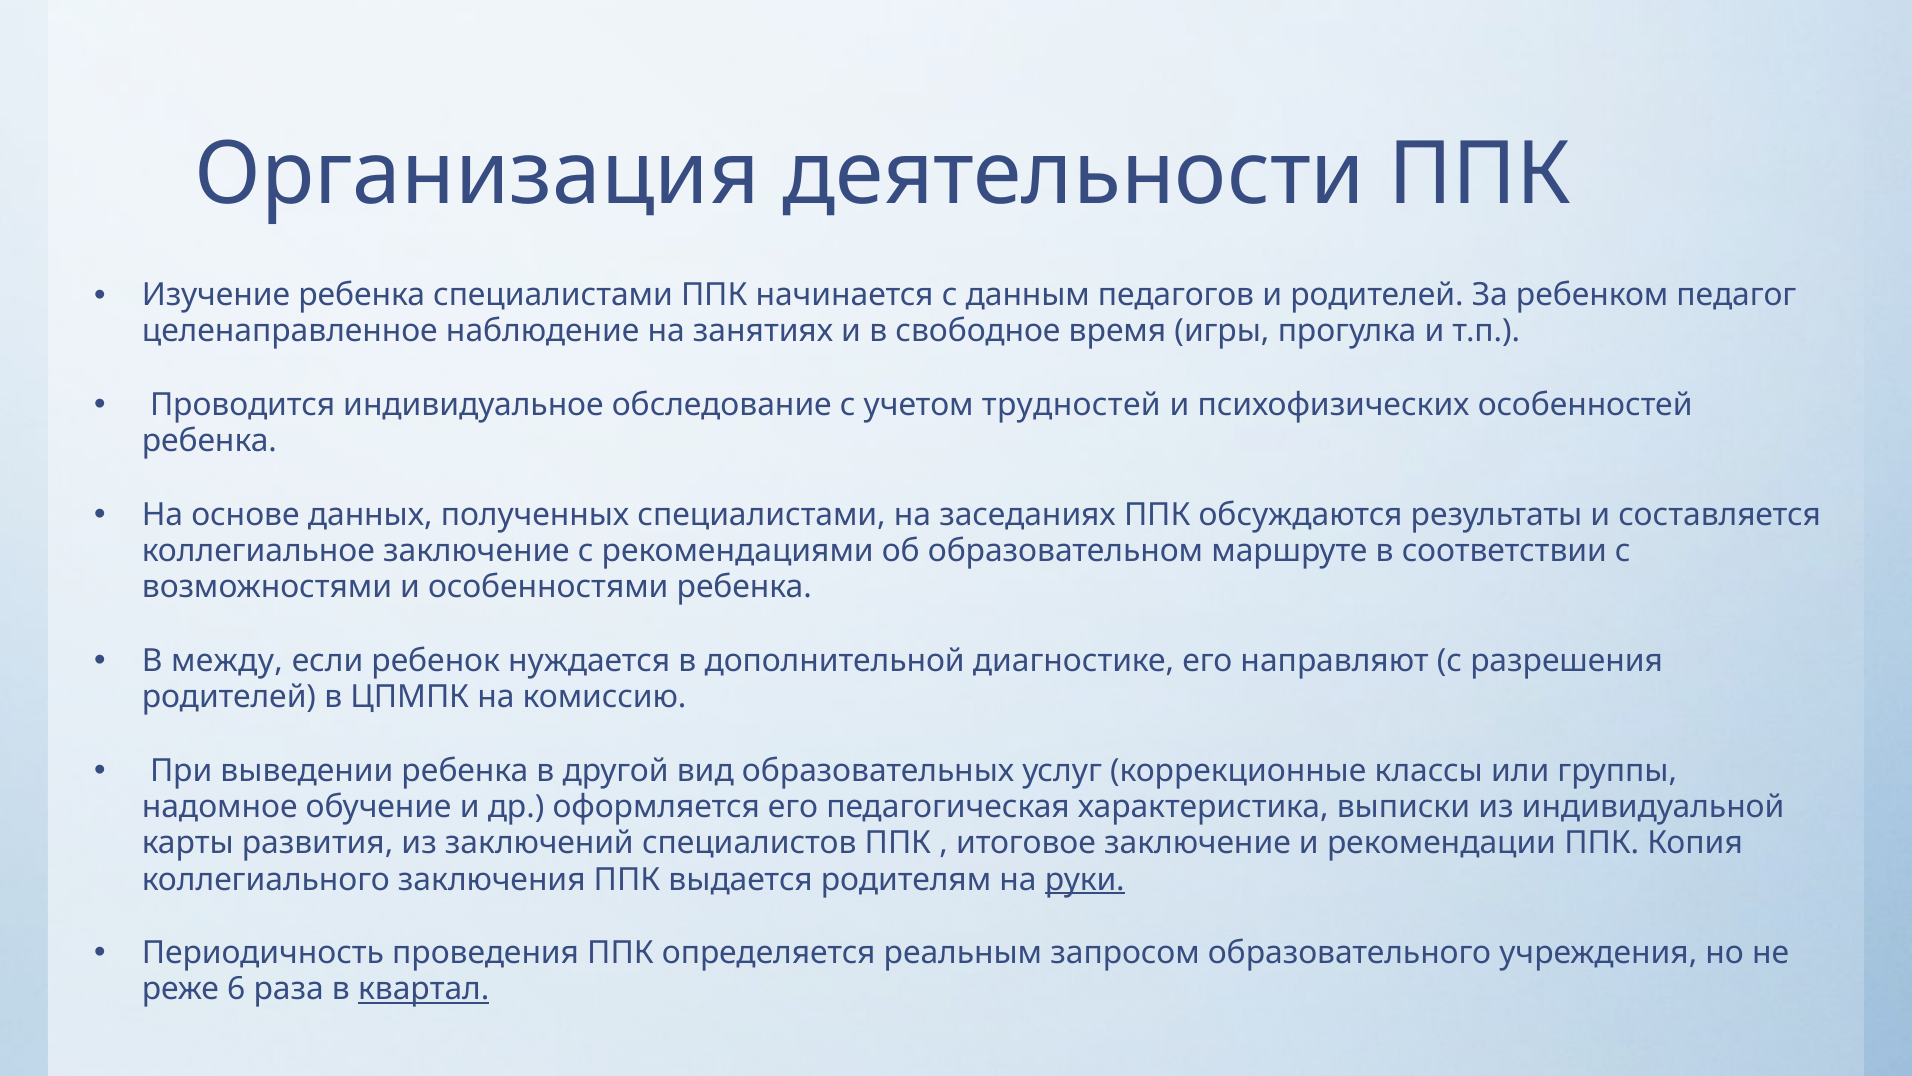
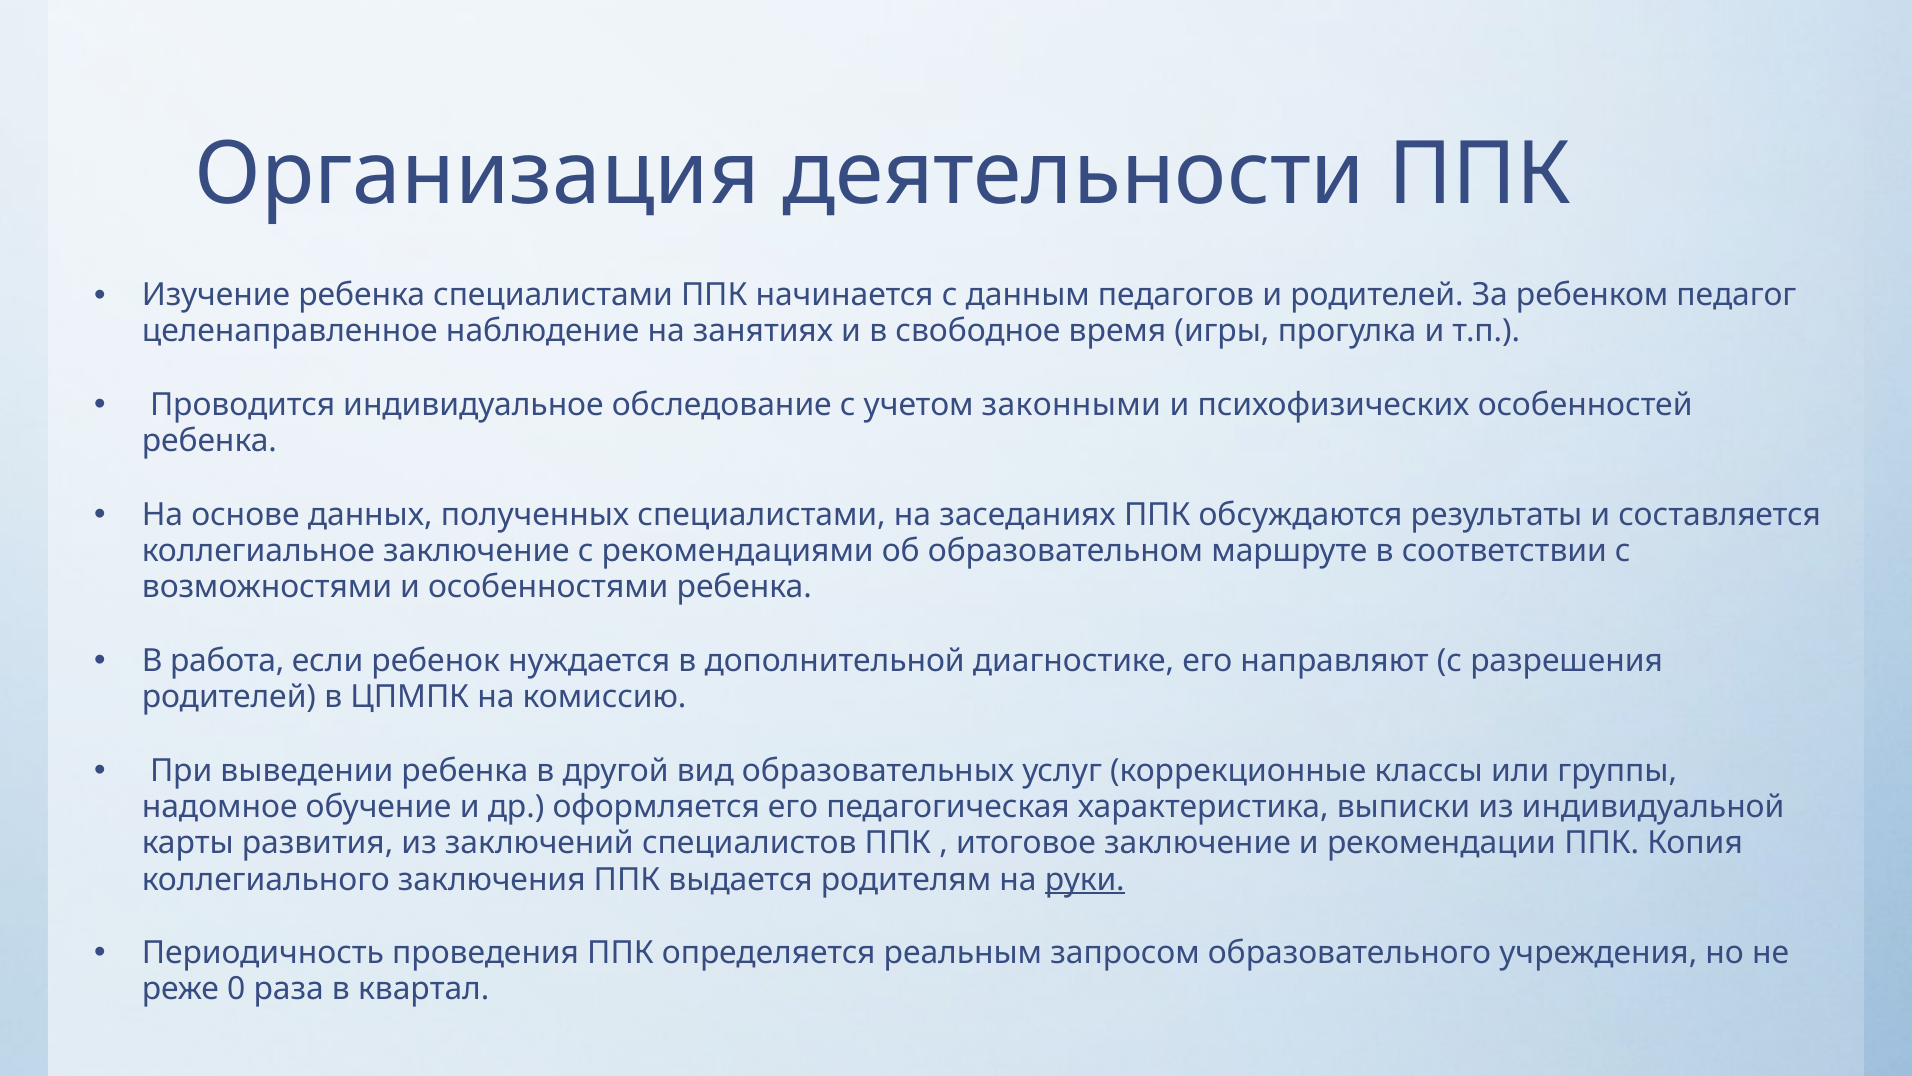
трудностей: трудностей -> законными
между: между -> работа
6: 6 -> 0
квартал underline: present -> none
